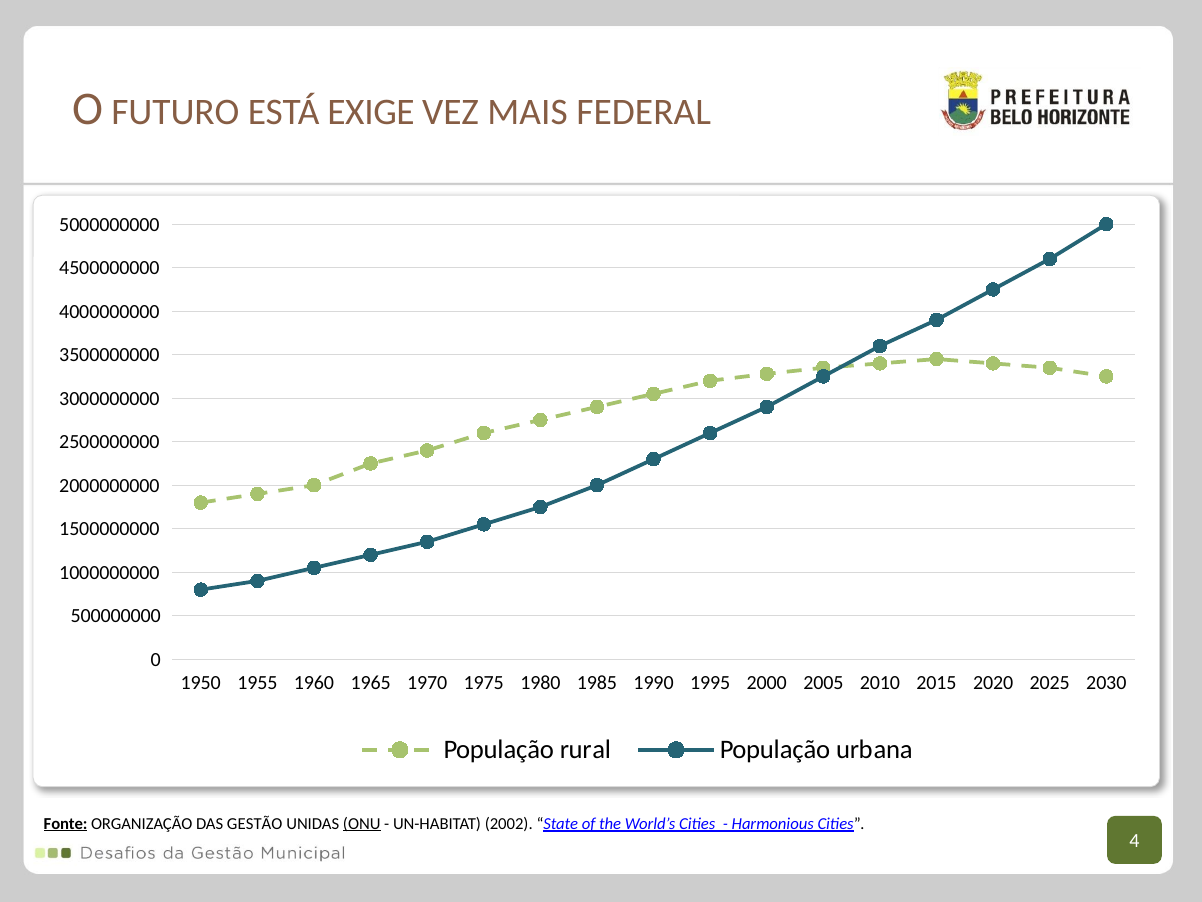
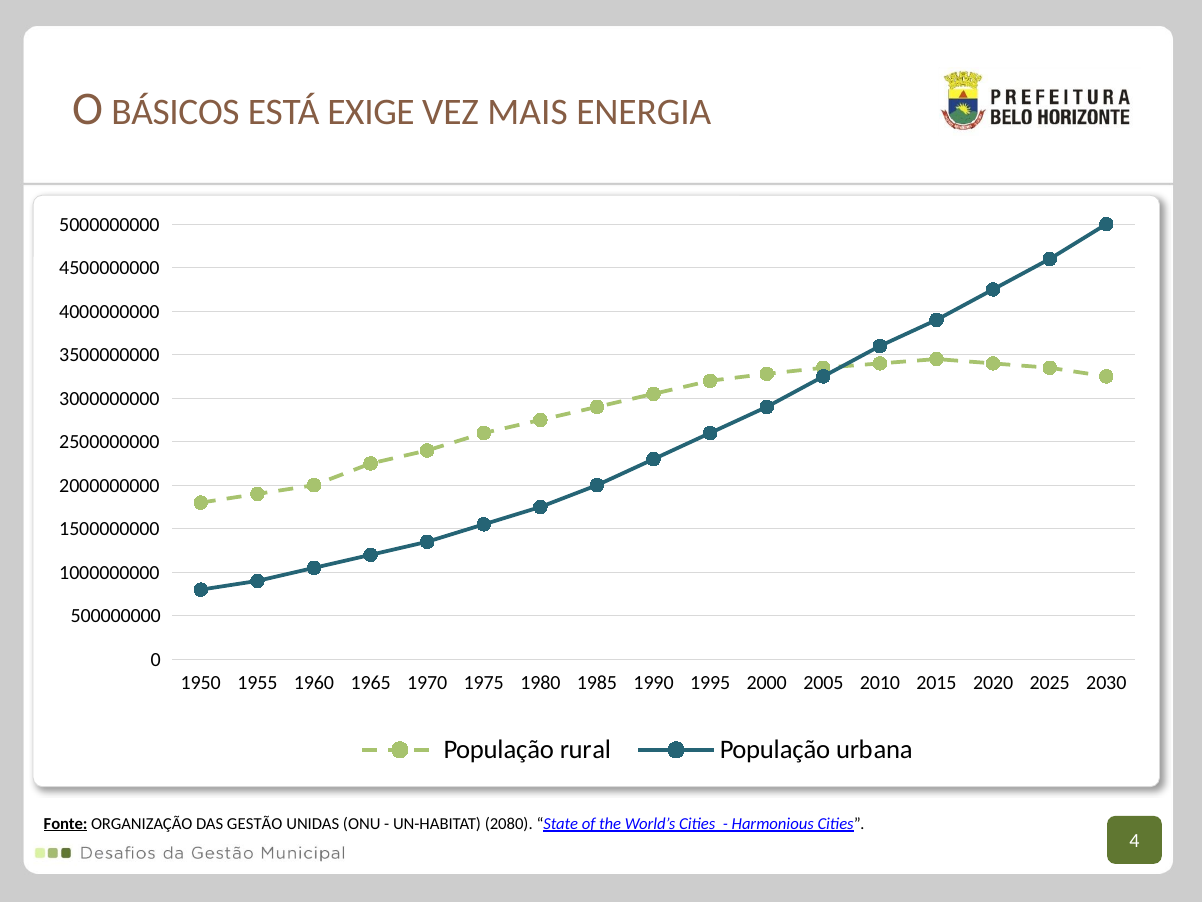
FUTURO: FUTURO -> BÁSICOS
FEDERAL: FEDERAL -> ENERGIA
ONU underline: present -> none
2002: 2002 -> 2080
